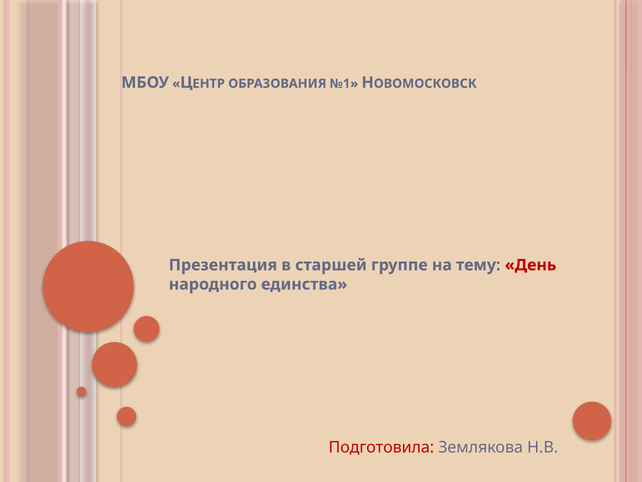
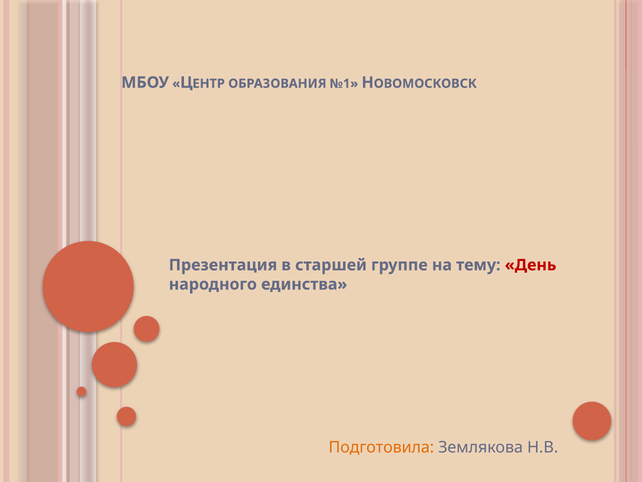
Подготовила colour: red -> orange
